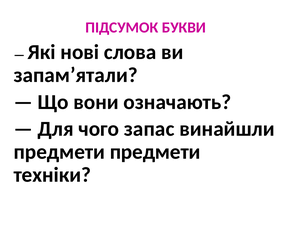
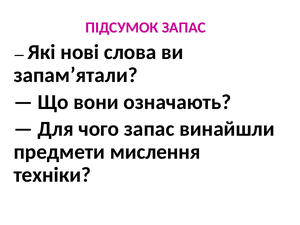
ПІДСУМОК БУКВИ: БУКВИ -> ЗАПАС
предмети предмети: предмети -> мислення
